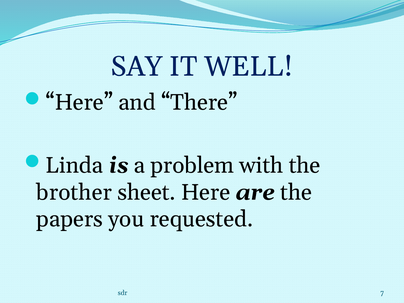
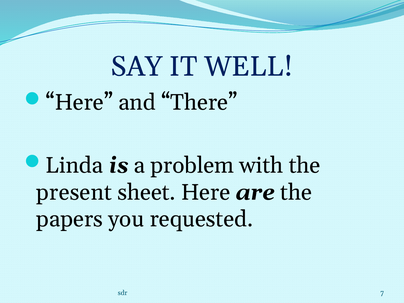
brother: brother -> present
